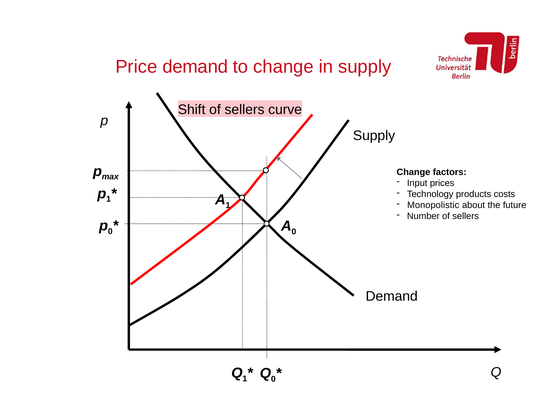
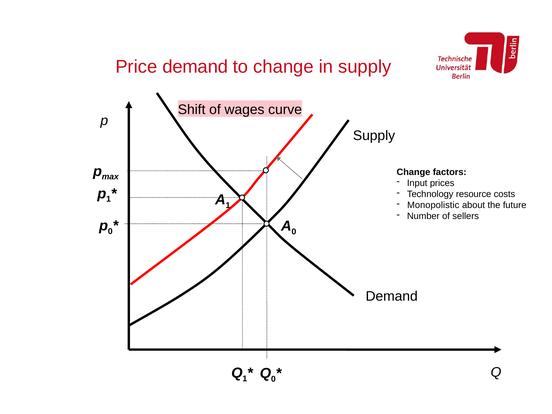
Shift of sellers: sellers -> wages
products: products -> resource
